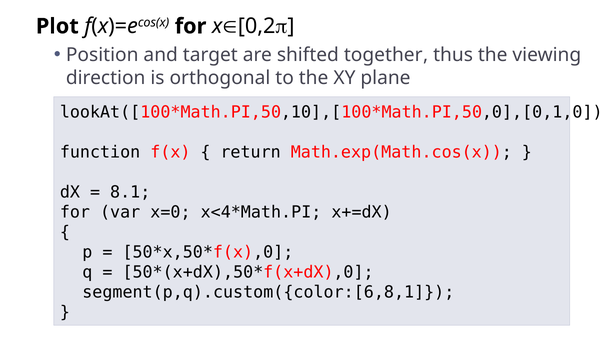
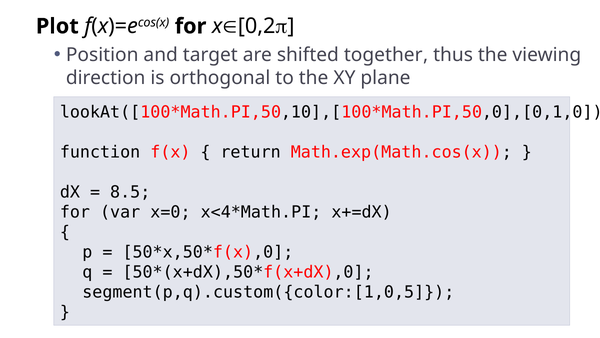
8.1: 8.1 -> 8.5
segment(p,q).custom({color:[6,8,1: segment(p,q).custom({color:[6,8,1 -> segment(p,q).custom({color:[1,0,5
